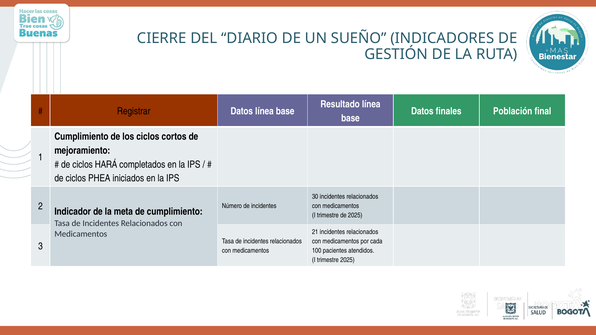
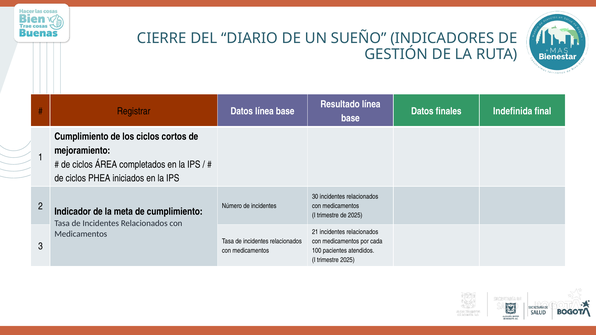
Población: Población -> Indefinida
HARÁ: HARÁ -> ÁREA
